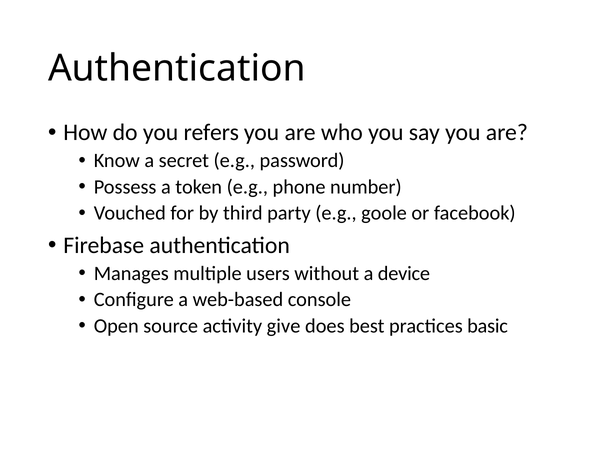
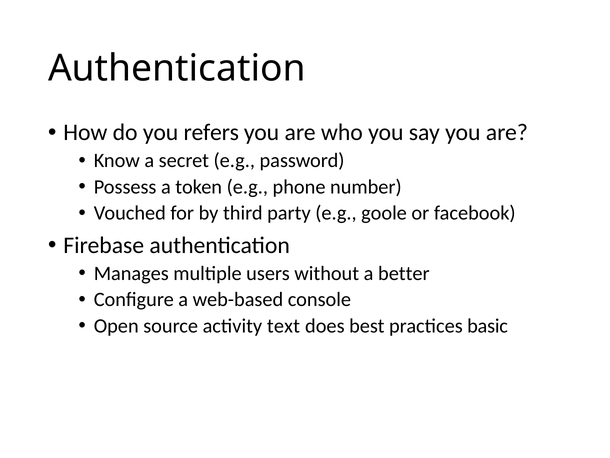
device: device -> better
give: give -> text
